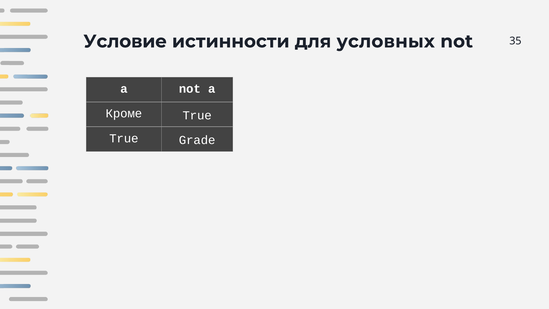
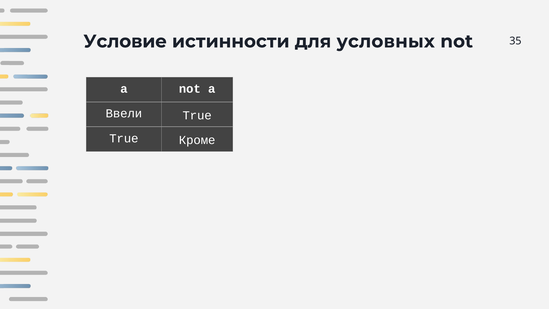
Кроме: Кроме -> Ввели
Grade: Grade -> Кроме
